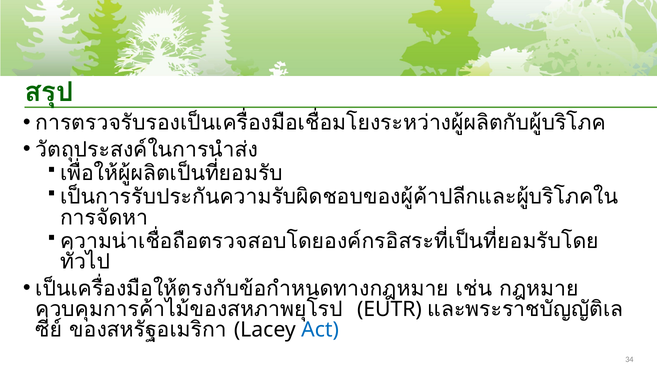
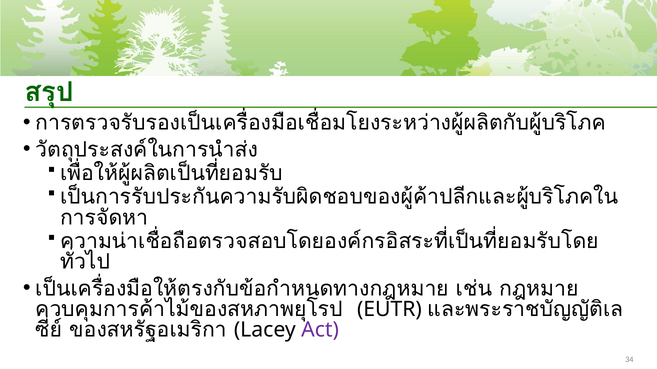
Act colour: blue -> purple
